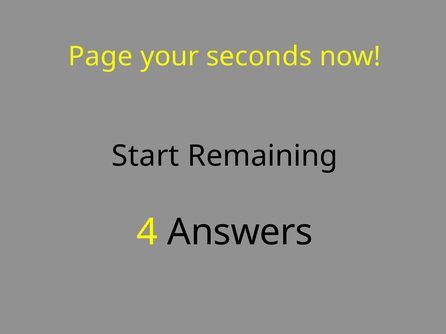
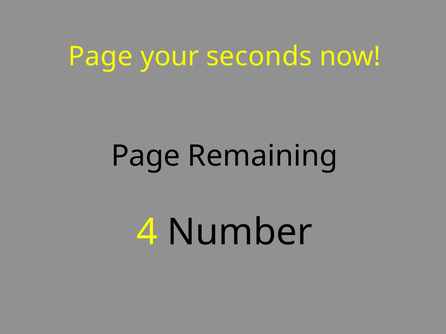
Start at (145, 156): Start -> Page
Answers: Answers -> Number
